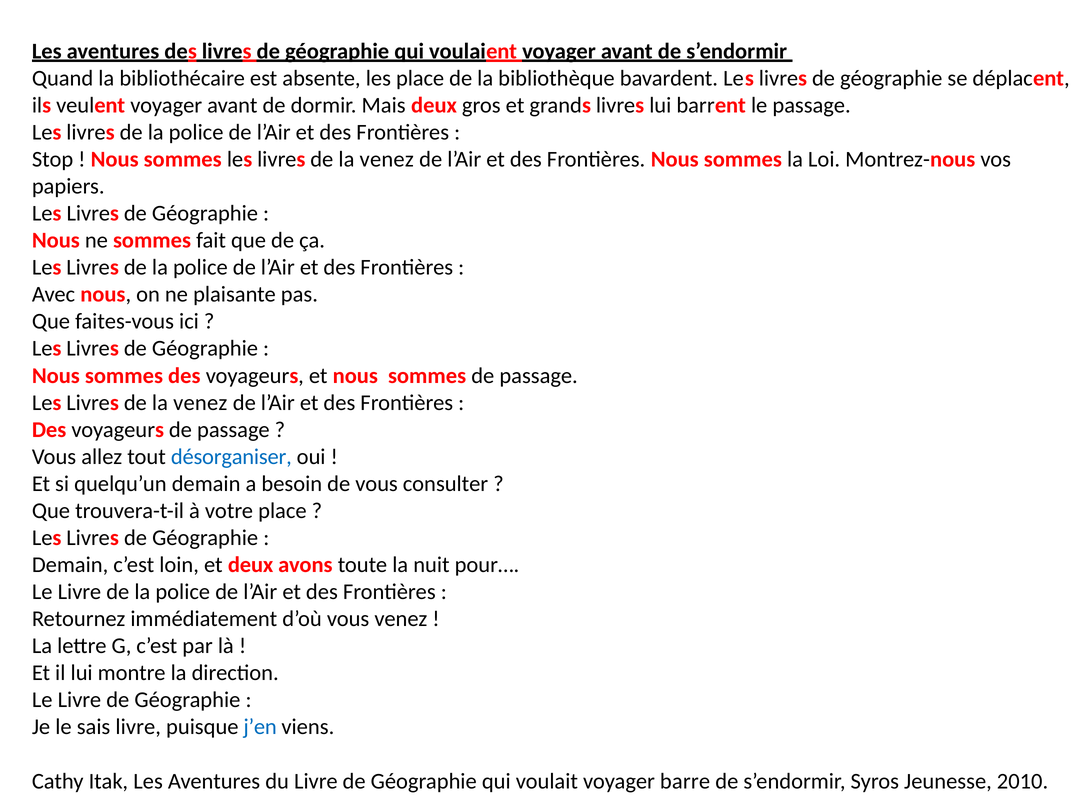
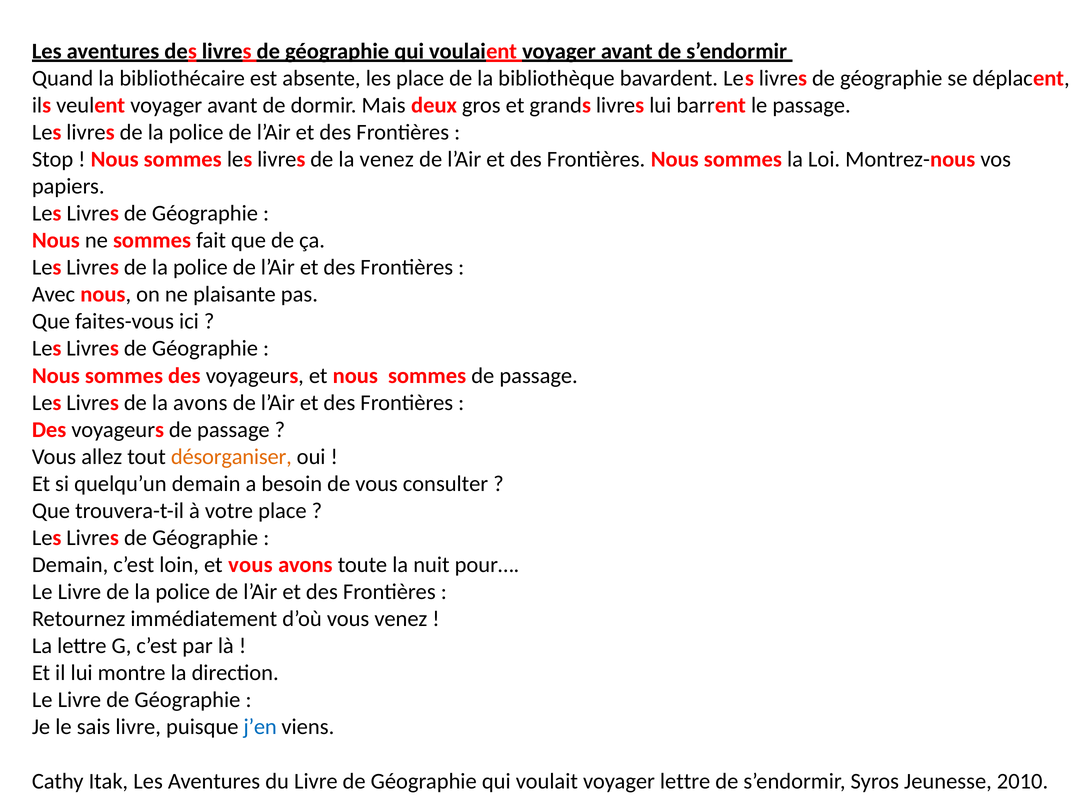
venez at (200, 403): venez -> avons
désorganiser colour: blue -> orange
et deux: deux -> vous
voyager barre: barre -> lettre
